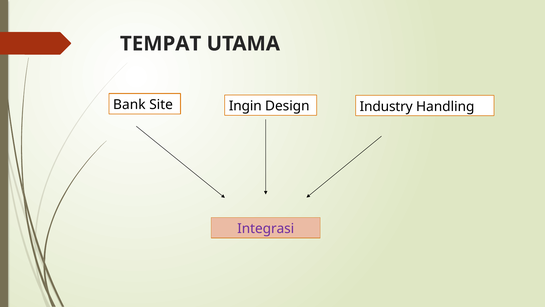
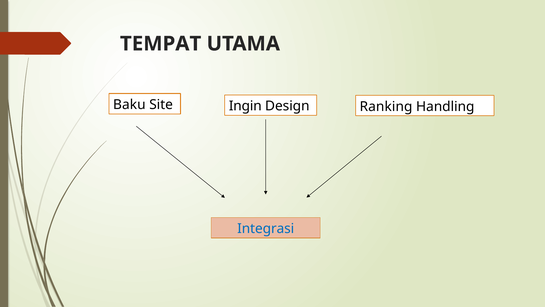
Bank: Bank -> Baku
Industry: Industry -> Ranking
Integrasi colour: purple -> blue
